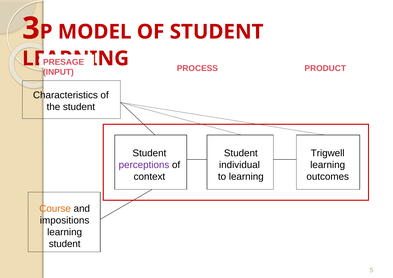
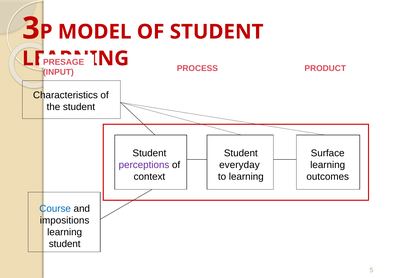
Trigwell: Trigwell -> Surface
individual: individual -> everyday
Course colour: orange -> blue
